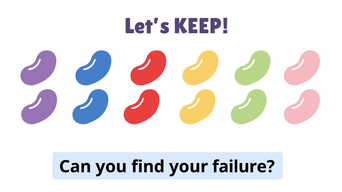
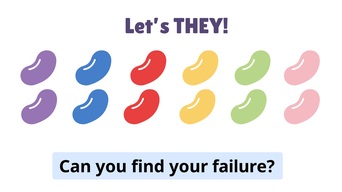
KEEP: KEEP -> THEY
